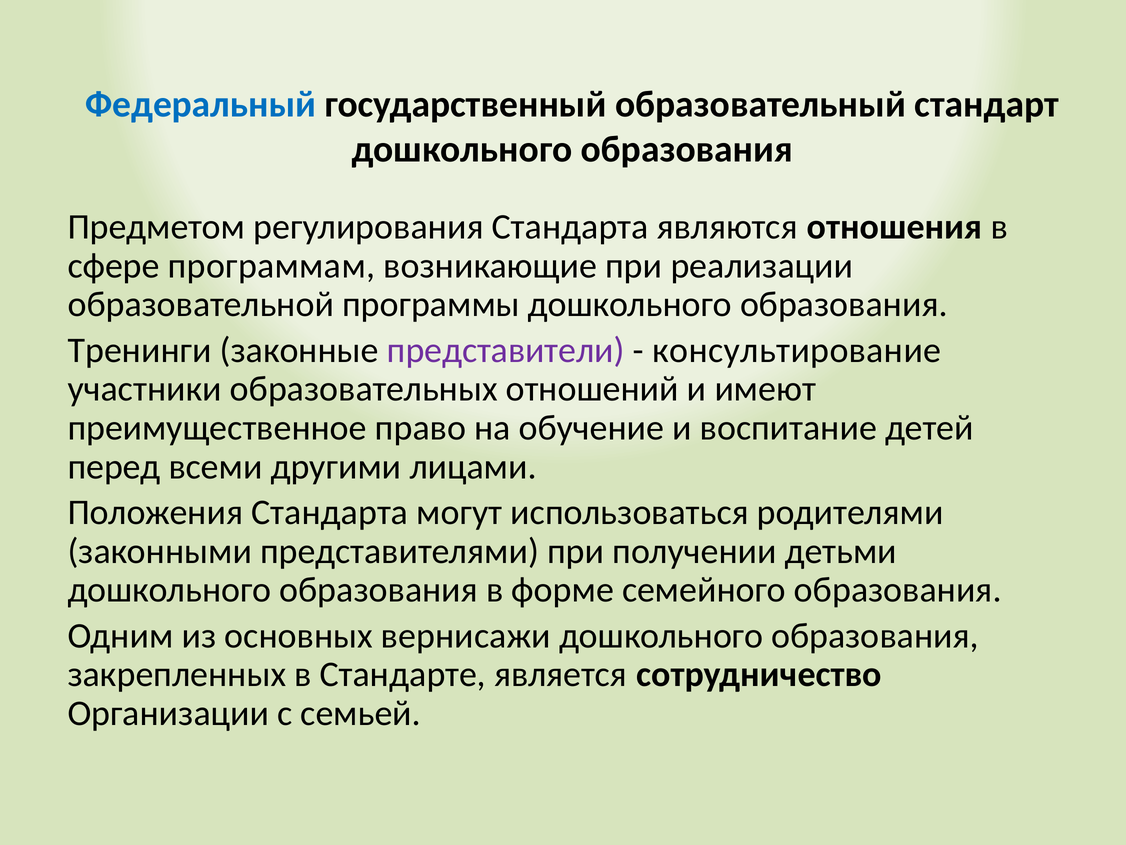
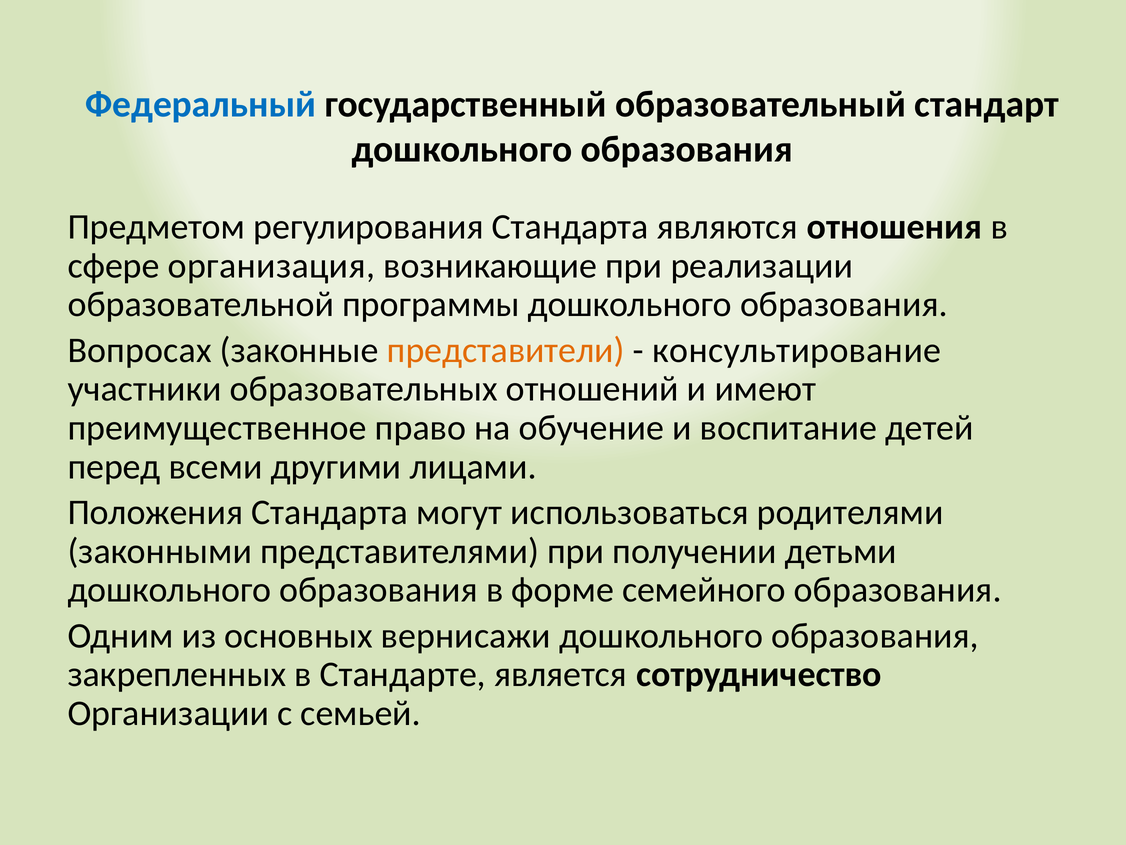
программам: программам -> организация
Тренинги: Тренинги -> Вопросах
представители colour: purple -> orange
